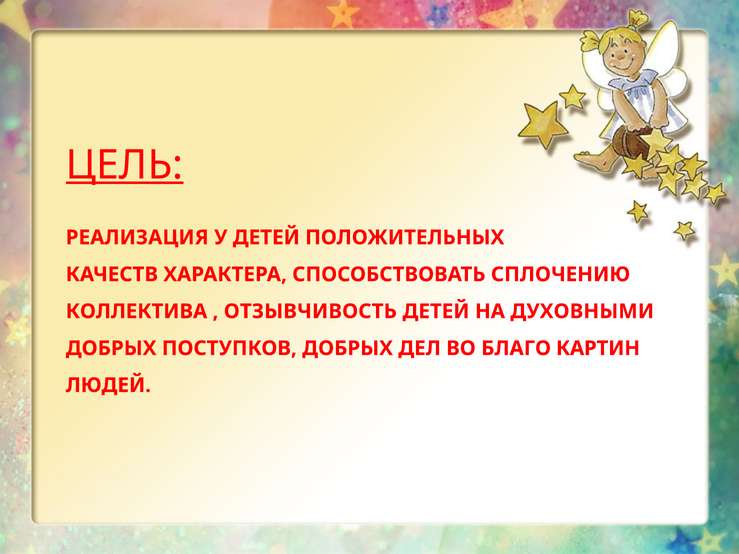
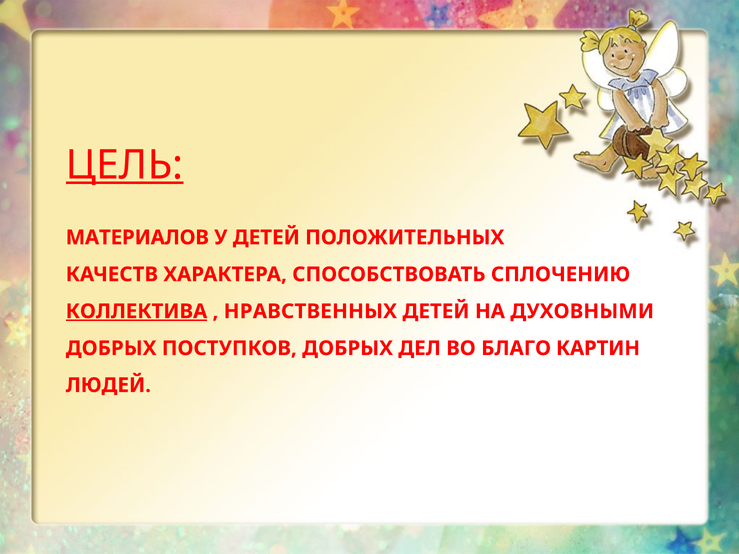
РЕАЛИЗАЦИЯ: РЕАЛИЗАЦИЯ -> МАТЕРИАЛОВ
КОЛЛЕКТИВА underline: none -> present
ОТЗЫВЧИВОСТЬ: ОТЗЫВЧИВОСТЬ -> НРАВСТВЕННЫХ
